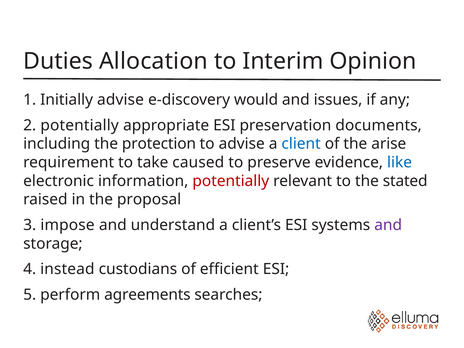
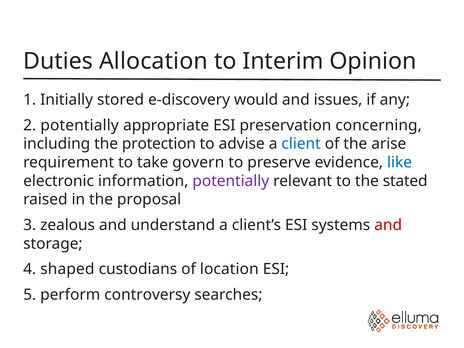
Initially advise: advise -> stored
documents: documents -> concerning
caused: caused -> govern
potentially at (231, 181) colour: red -> purple
impose: impose -> zealous
and at (388, 225) colour: purple -> red
instead: instead -> shaped
efficient: efficient -> location
agreements: agreements -> controversy
